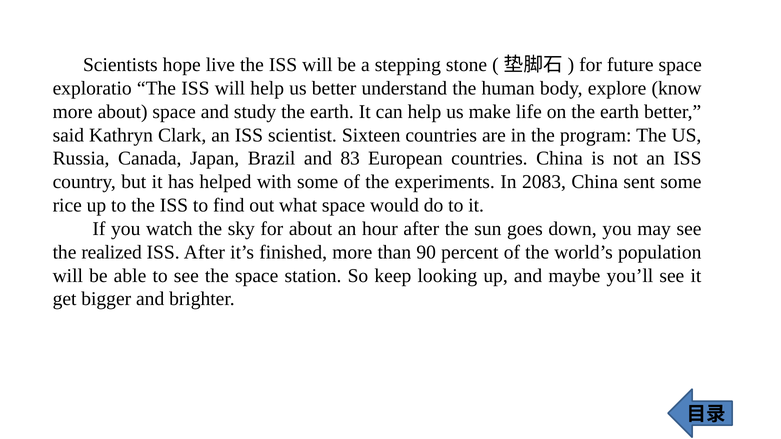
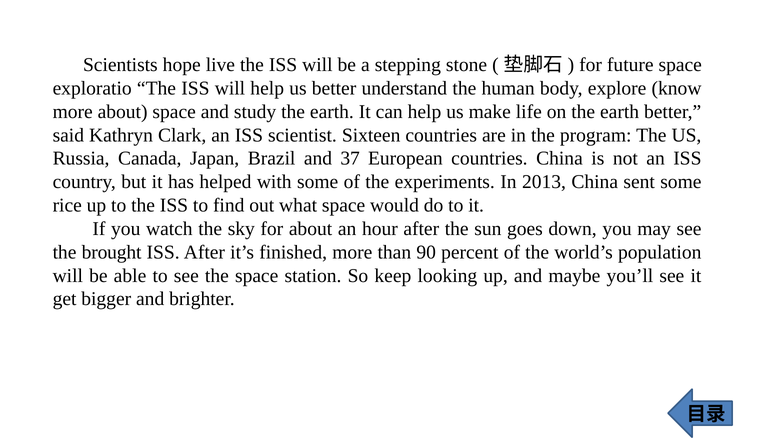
83: 83 -> 37
2083: 2083 -> 2013
realized: realized -> brought
